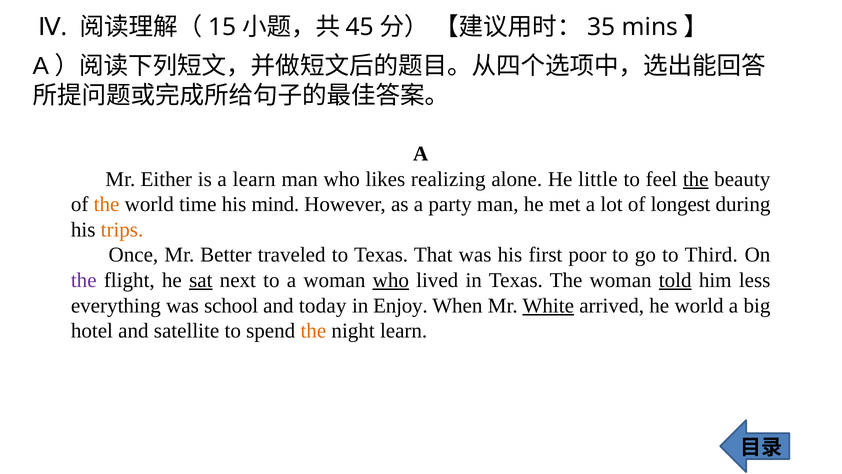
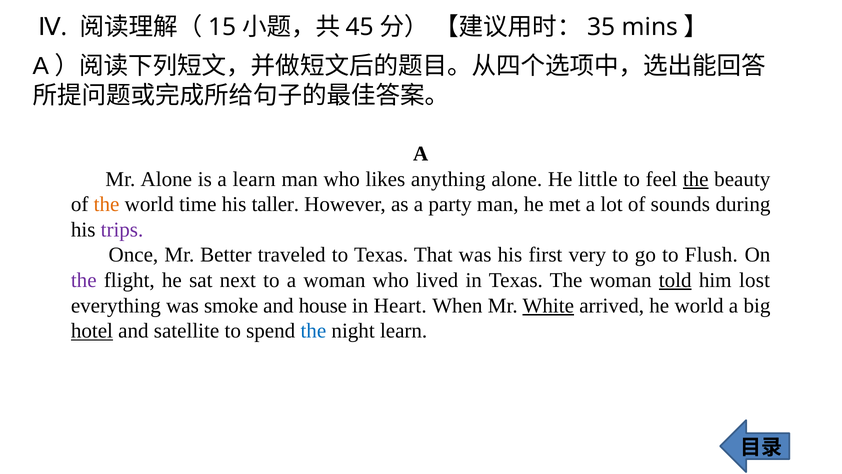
Mr Either: Either -> Alone
realizing: realizing -> anything
mind: mind -> taller
longest: longest -> sounds
trips colour: orange -> purple
poor: poor -> very
Third: Third -> Flush
sat underline: present -> none
who at (391, 280) underline: present -> none
less: less -> lost
school: school -> smoke
today: today -> house
Enjoy: Enjoy -> Heart
hotel underline: none -> present
the at (313, 331) colour: orange -> blue
